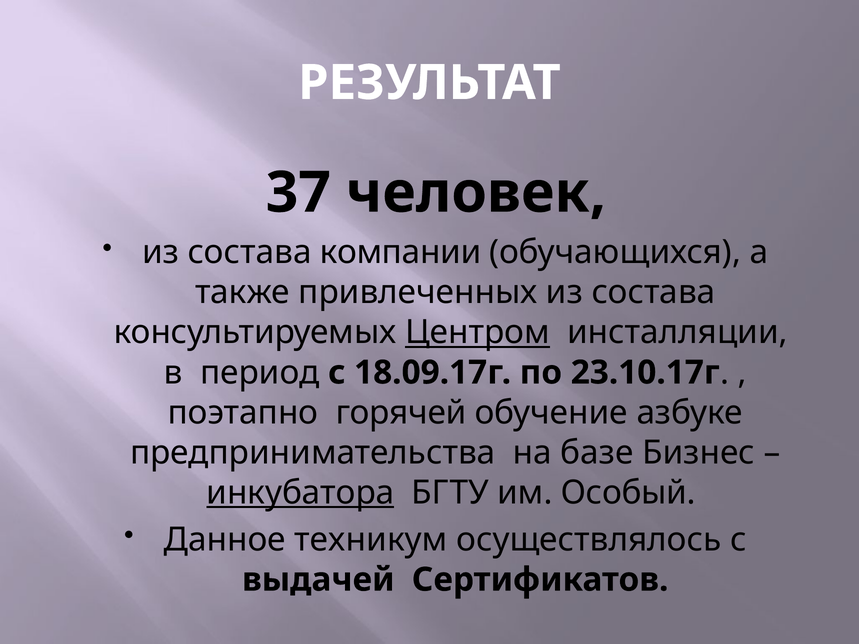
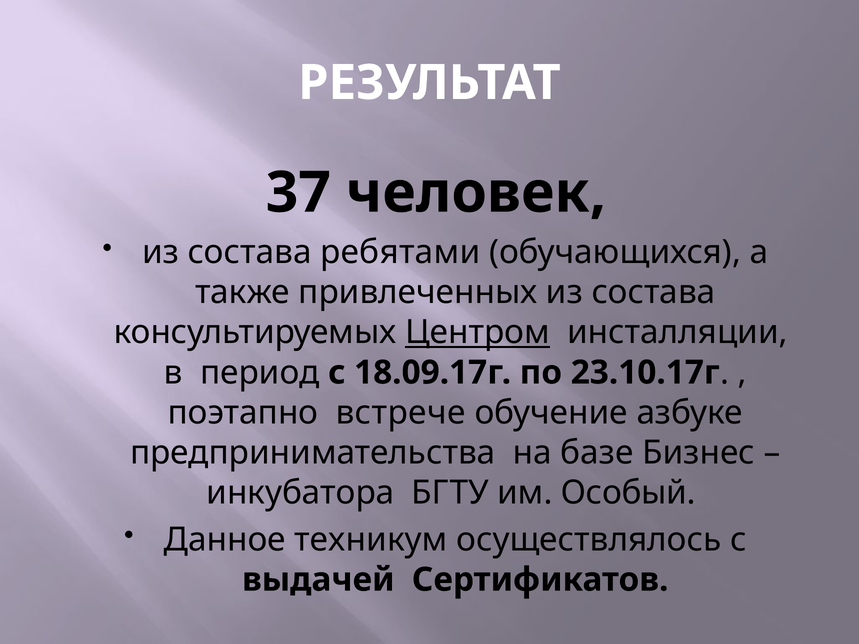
компании: компании -> ребятами
горячей: горячей -> встрече
инкубатора underline: present -> none
